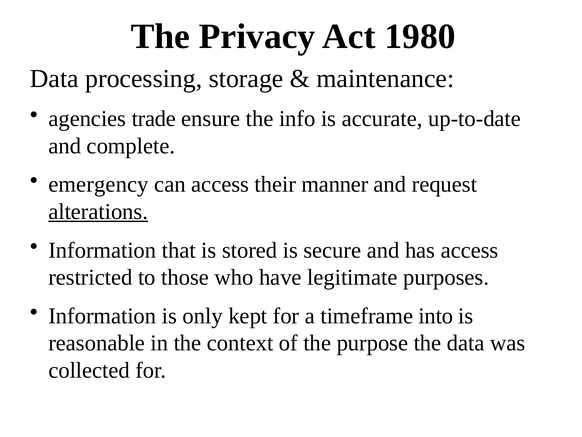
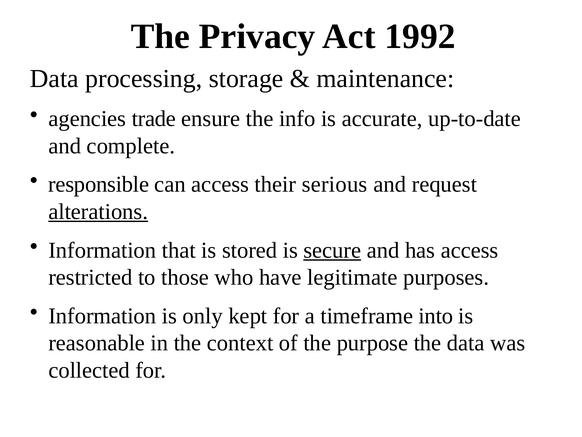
1980: 1980 -> 1992
emergency: emergency -> responsible
manner: manner -> serious
secure underline: none -> present
